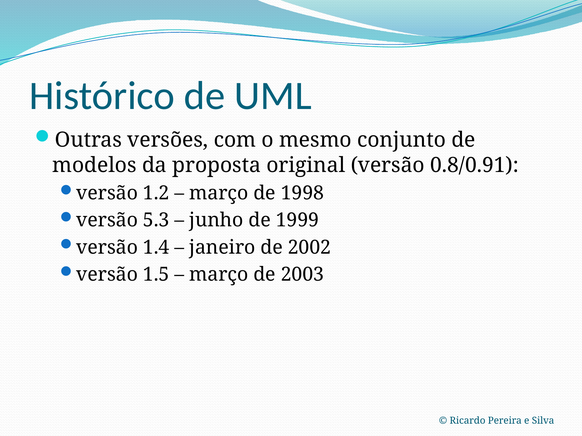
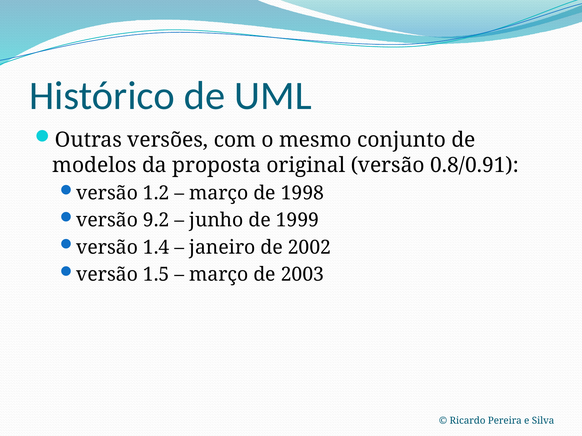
5.3: 5.3 -> 9.2
